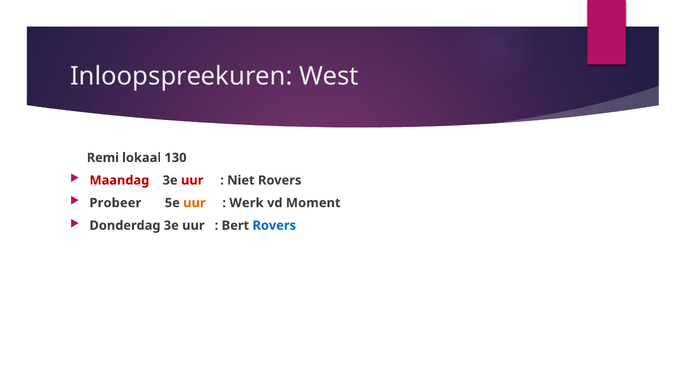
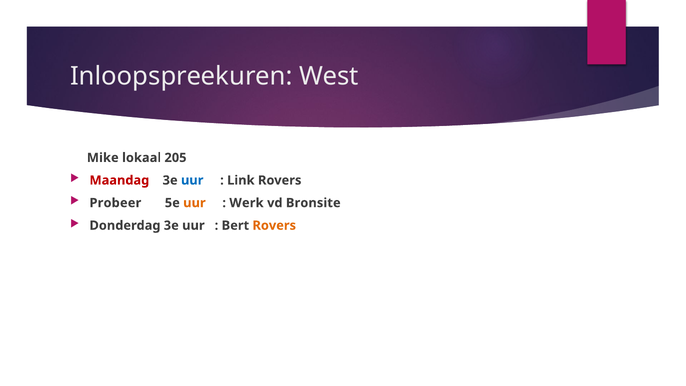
Remi: Remi -> Mike
130: 130 -> 205
uur at (192, 180) colour: red -> blue
Niet: Niet -> Link
Moment: Moment -> Bronsite
Rovers at (274, 225) colour: blue -> orange
